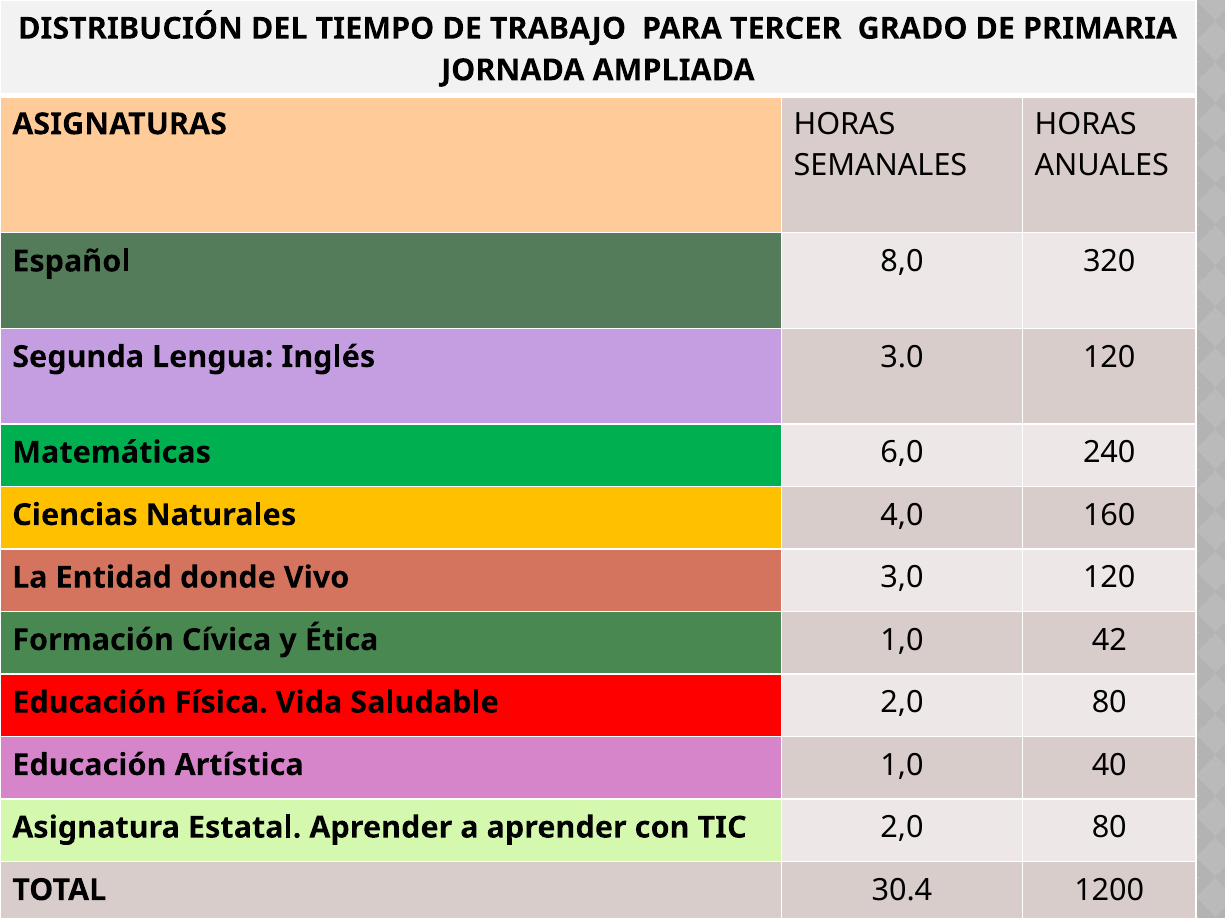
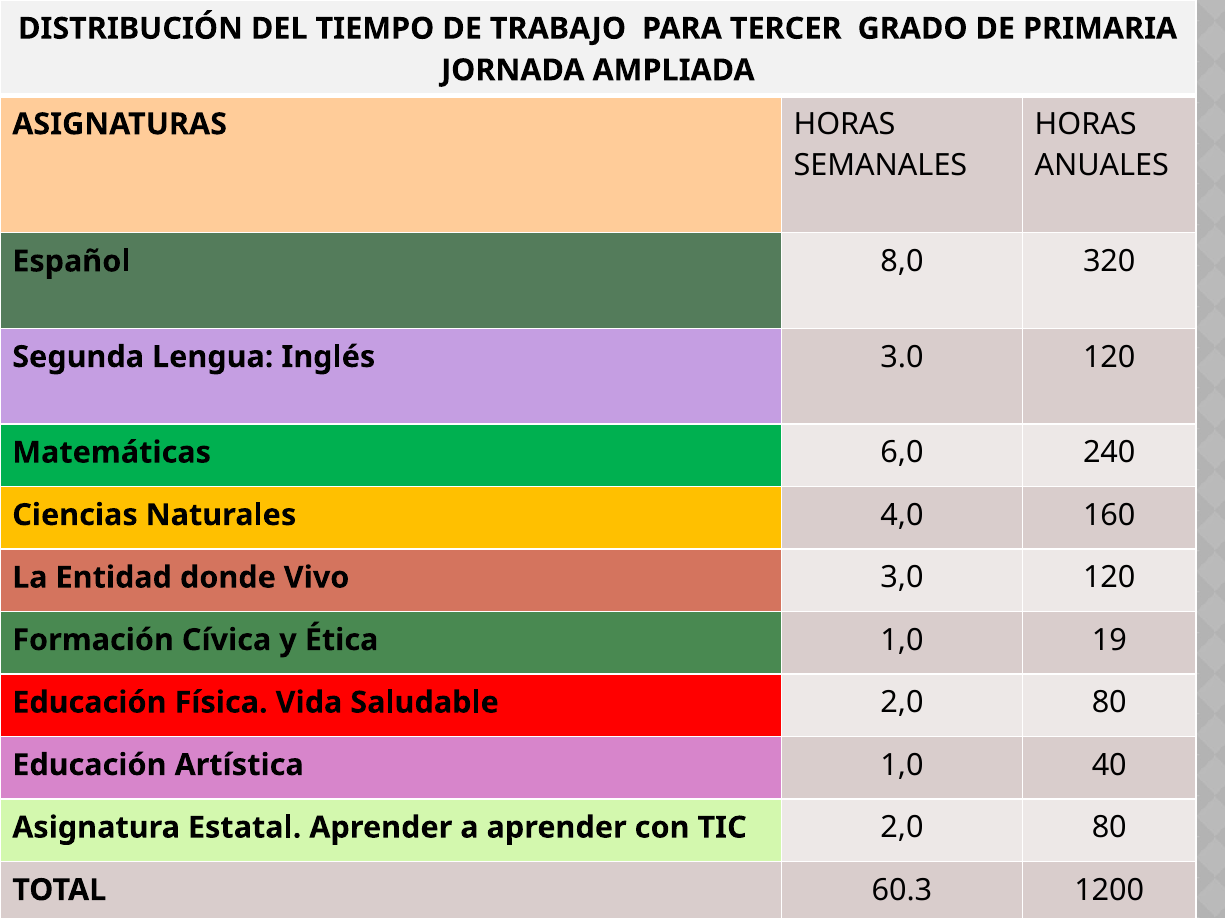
42: 42 -> 19
30.4: 30.4 -> 60.3
